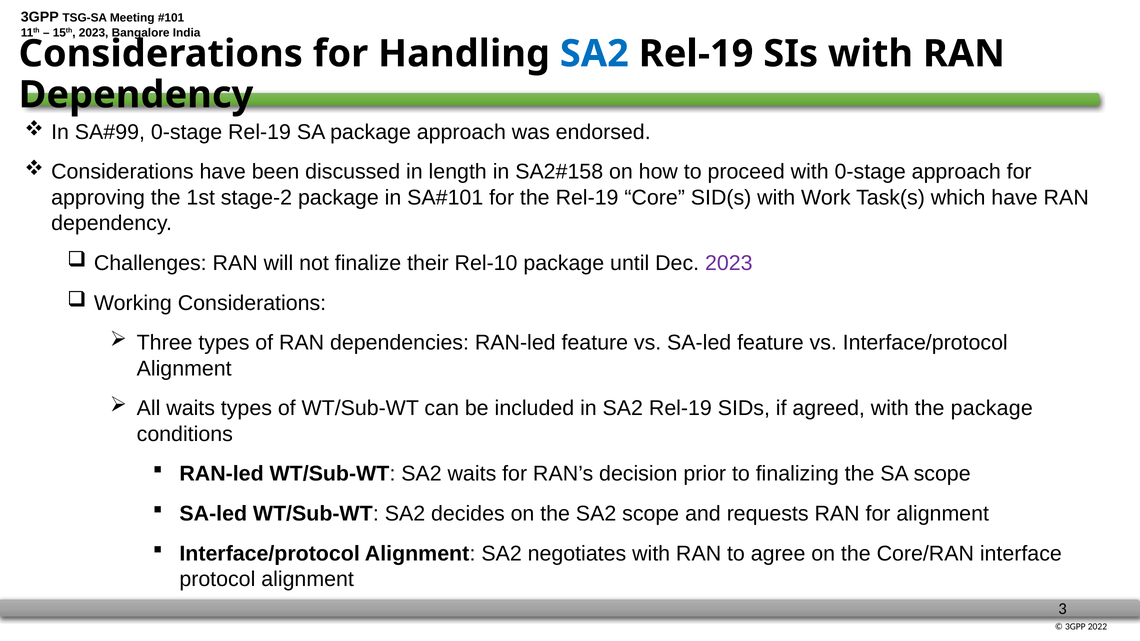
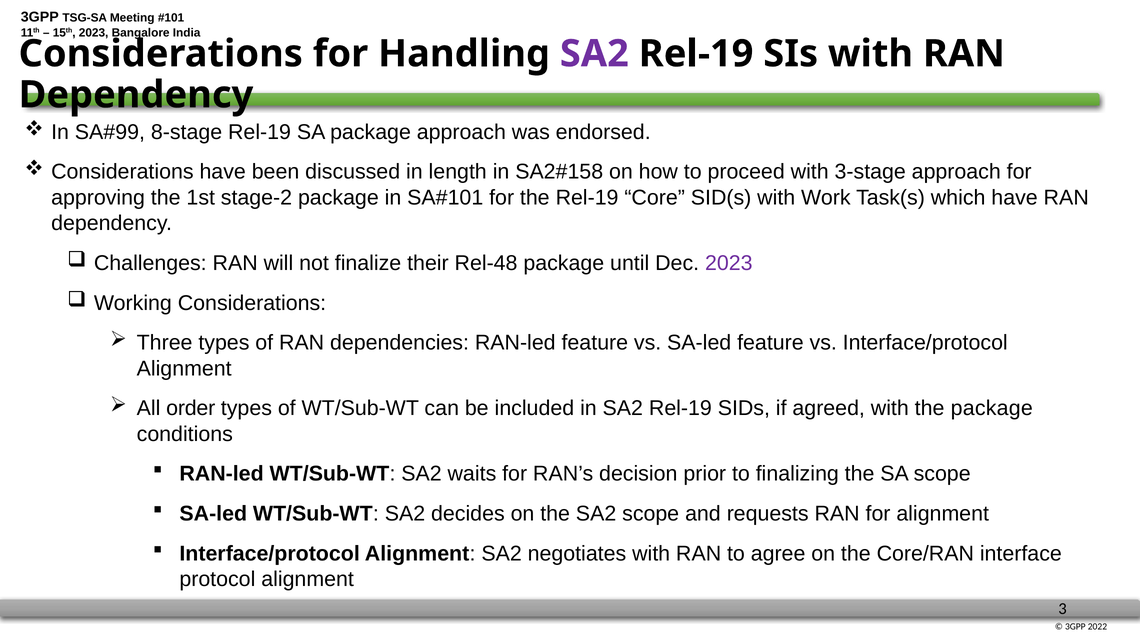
SA2 at (594, 54) colour: blue -> purple
0-stage at (187, 132): 0-stage -> 8-stage
with 0-stage: 0-stage -> 3-stage
Rel-10: Rel-10 -> Rel-48
All waits: waits -> order
